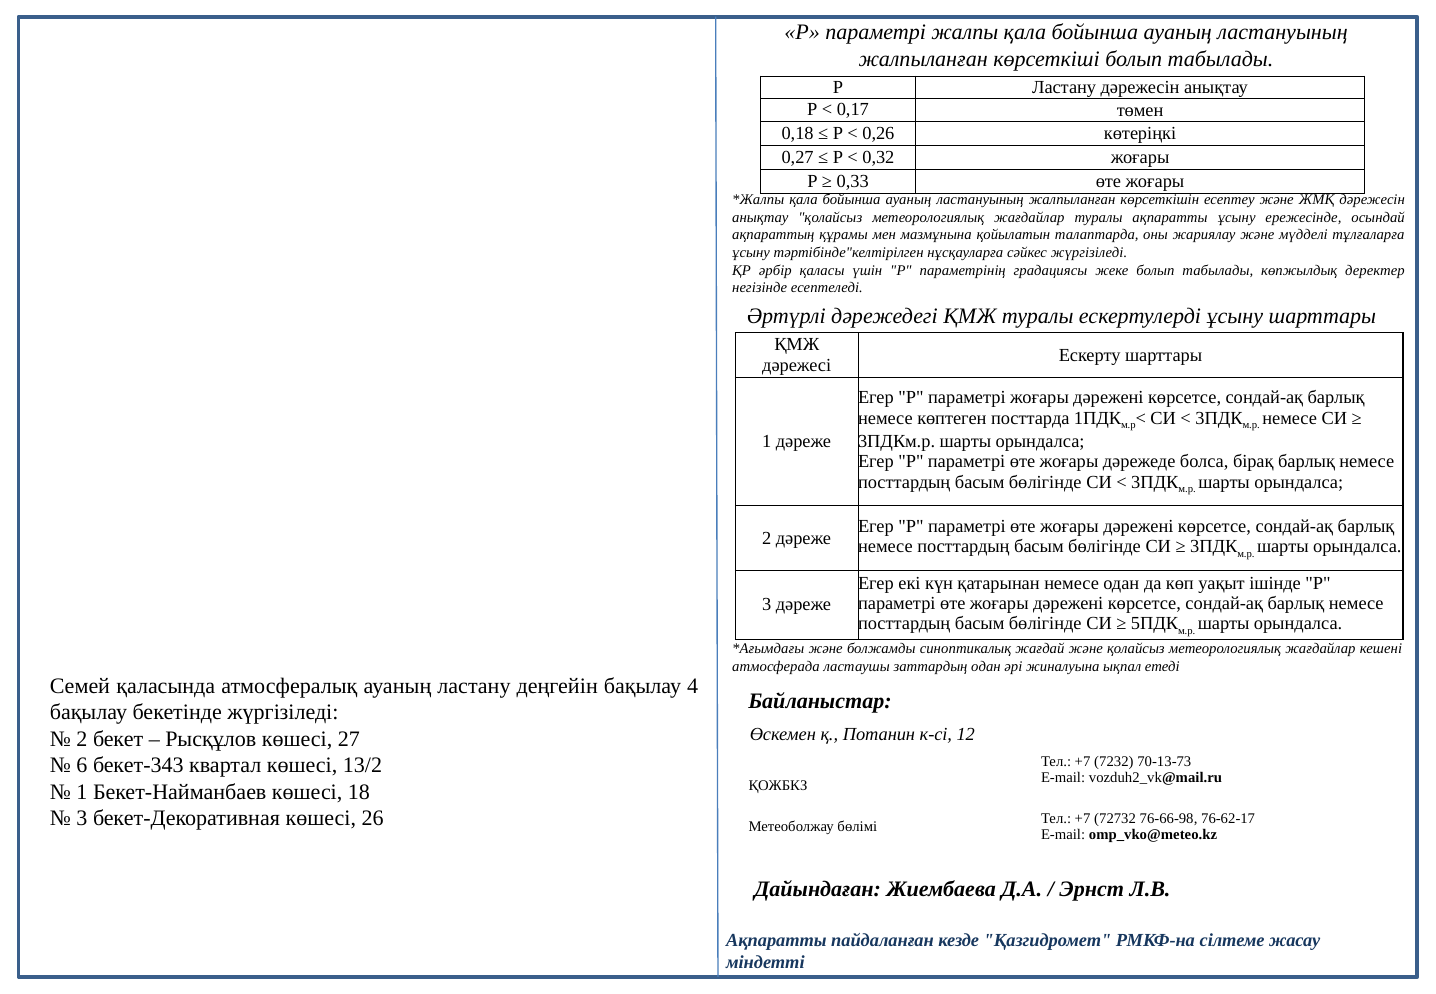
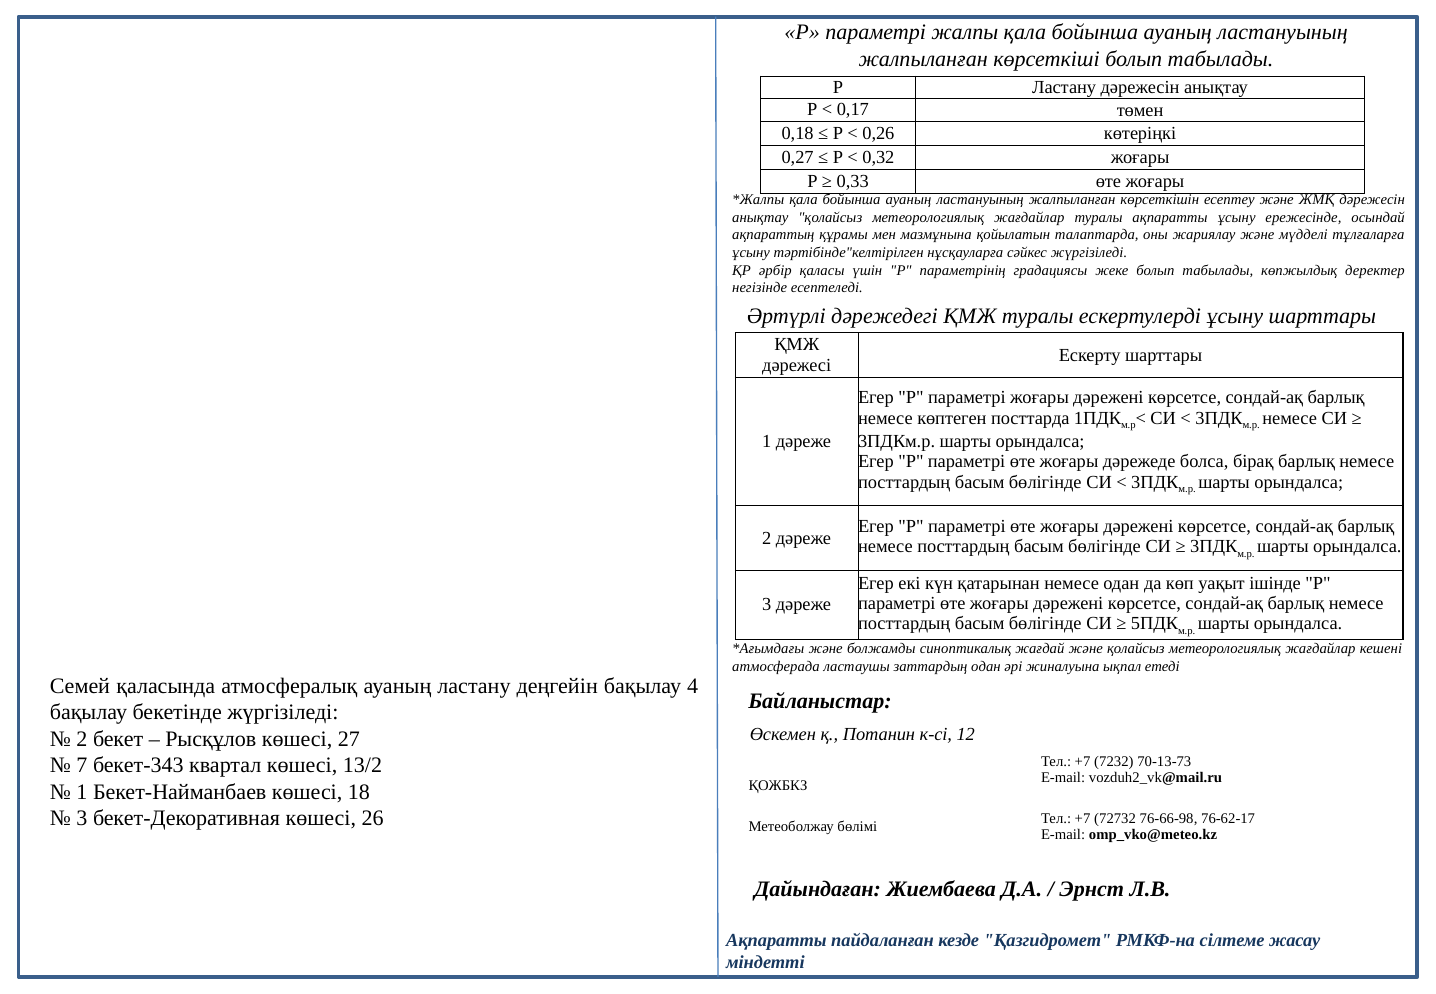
6: 6 -> 7
